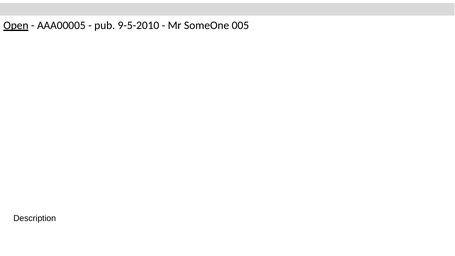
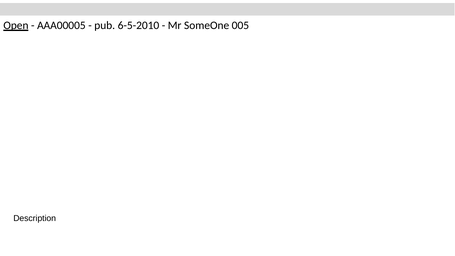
9-5-2010: 9-5-2010 -> 6-5-2010
